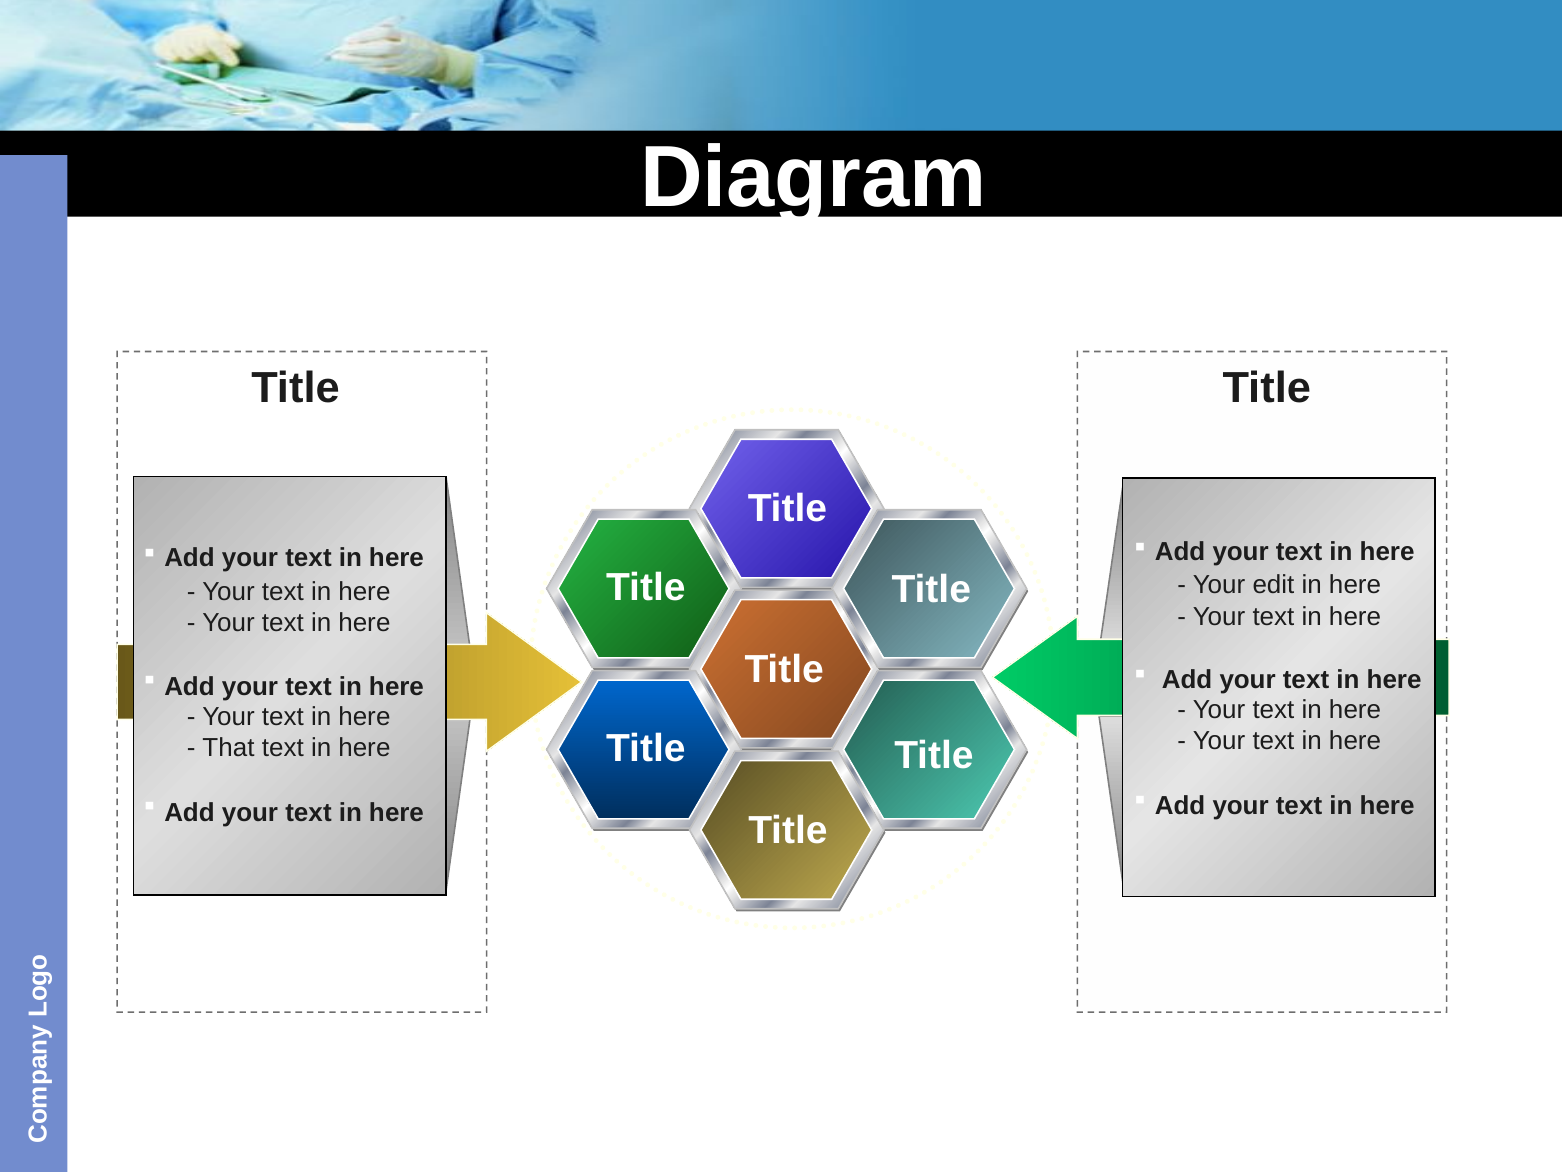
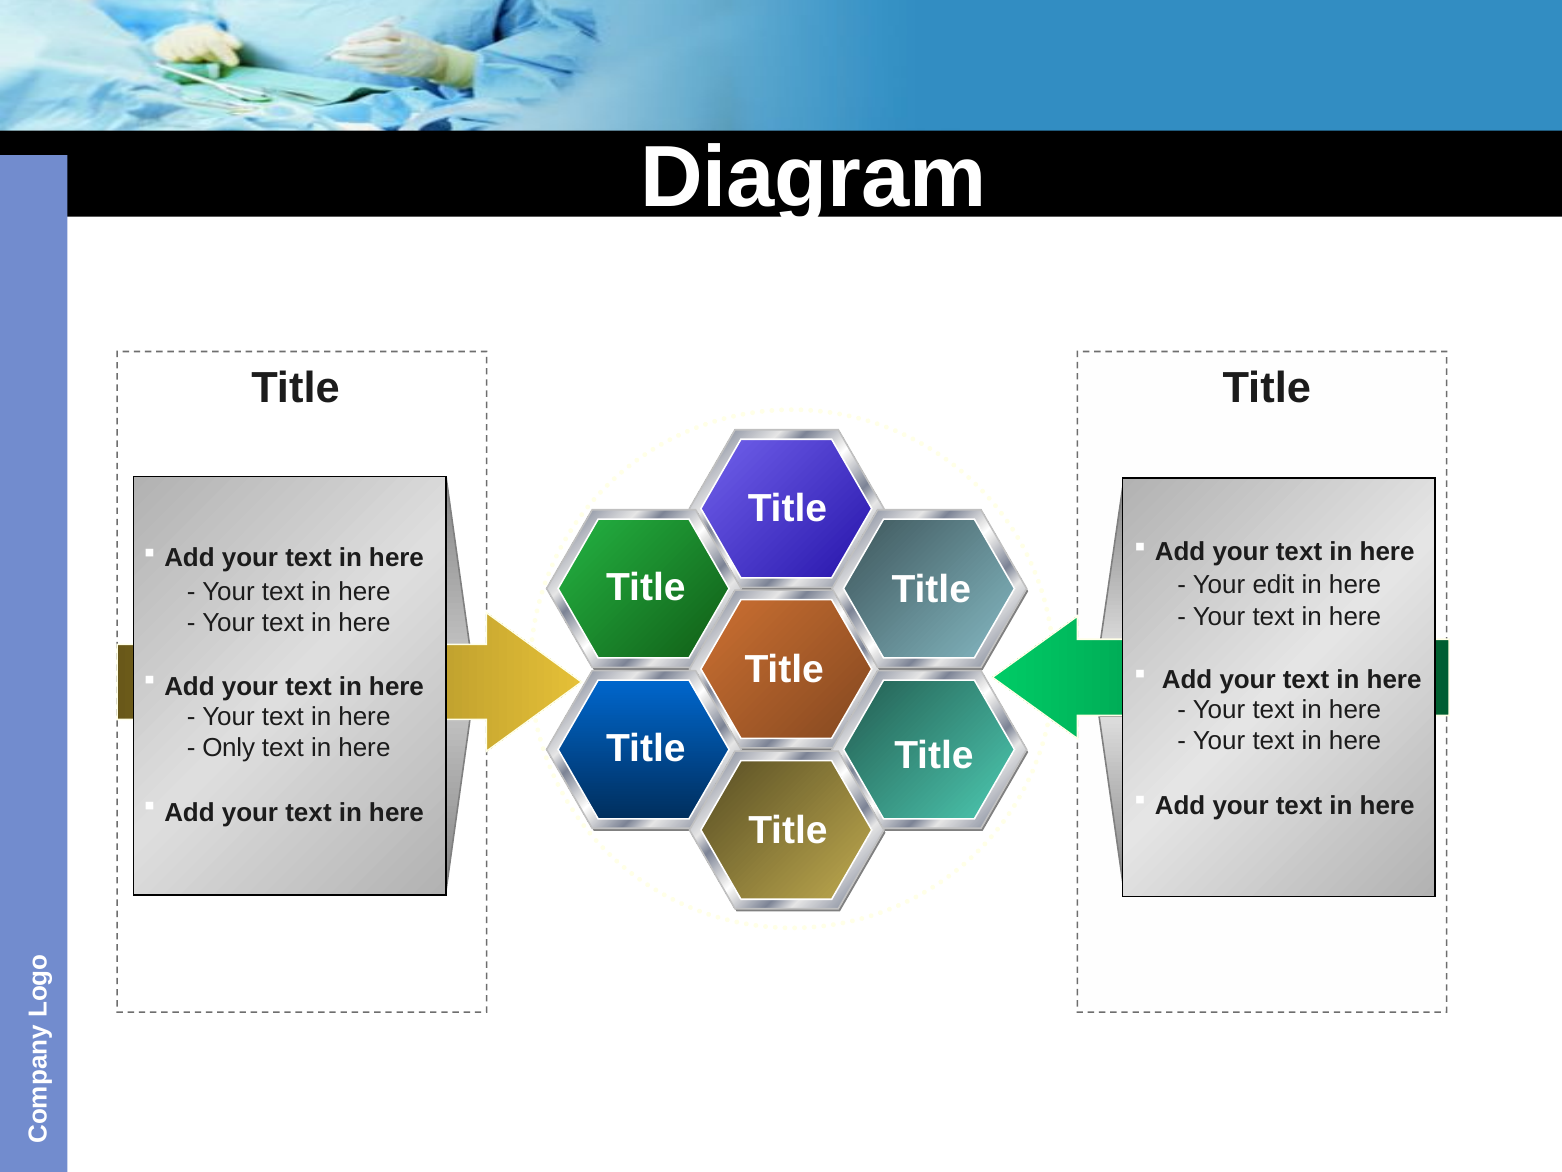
That: That -> Only
